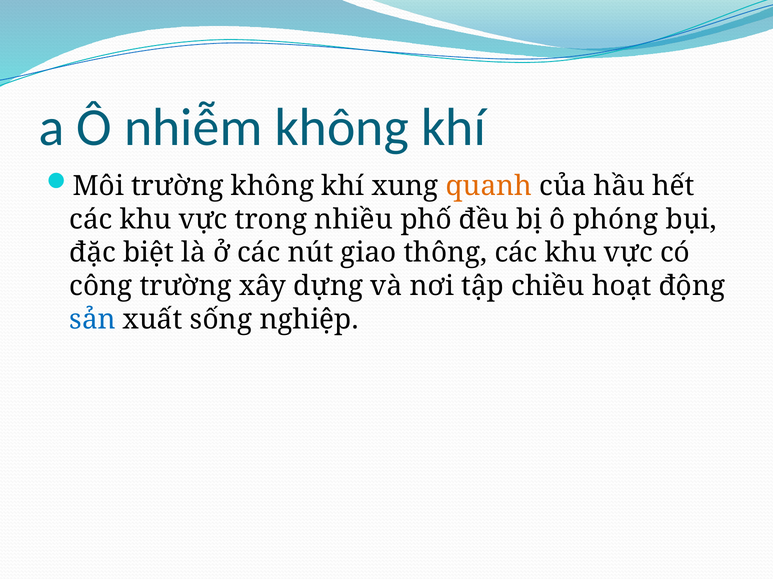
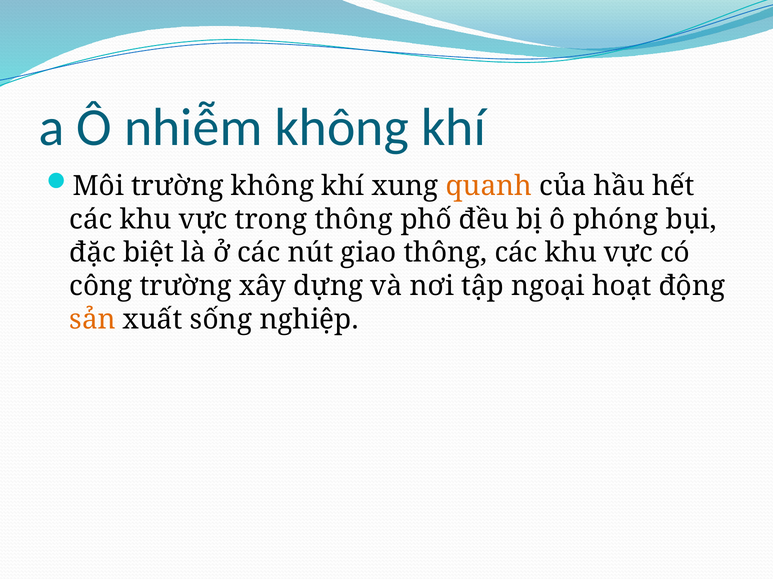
trong nhiều: nhiều -> thông
chiều: chiều -> ngoại
sản colour: blue -> orange
